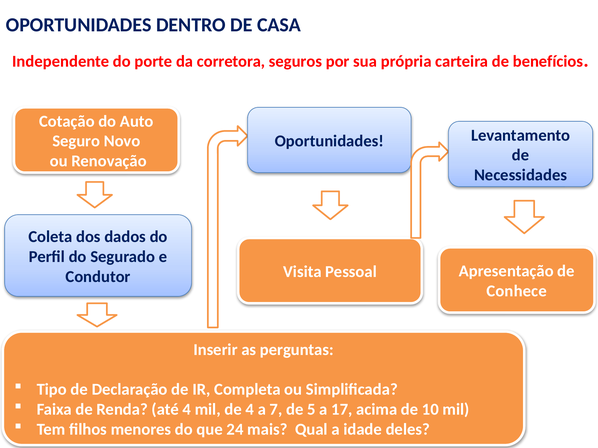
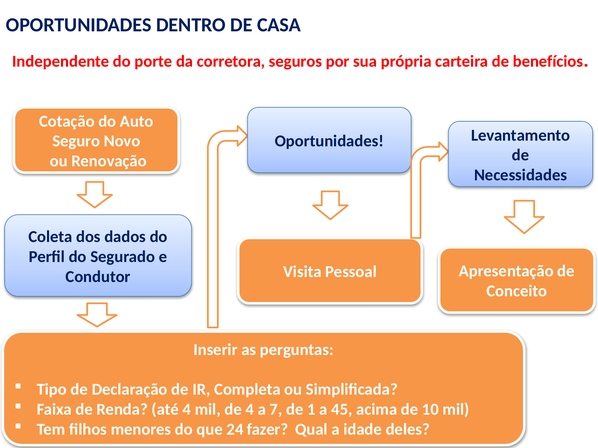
Conhece: Conhece -> Conceito
5: 5 -> 1
17: 17 -> 45
mais: mais -> fazer
